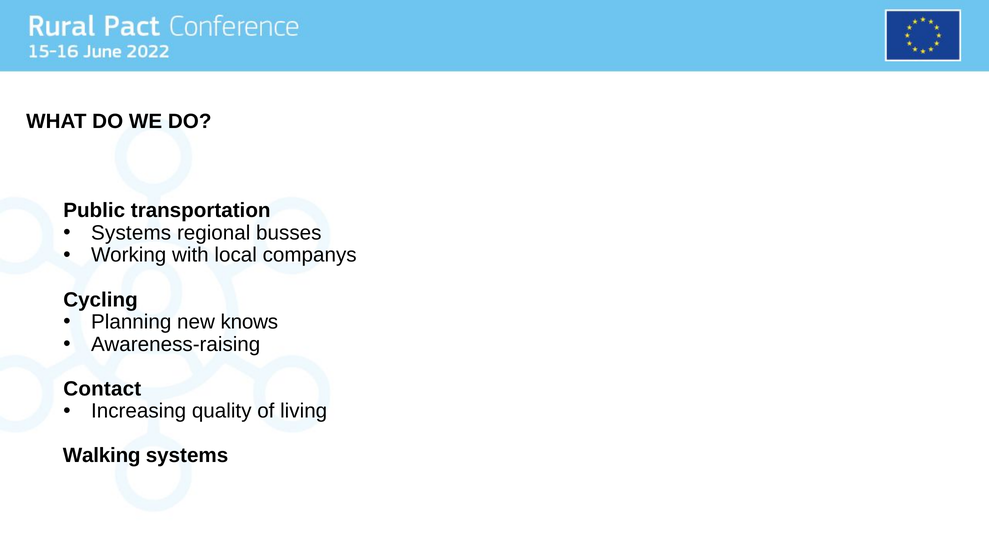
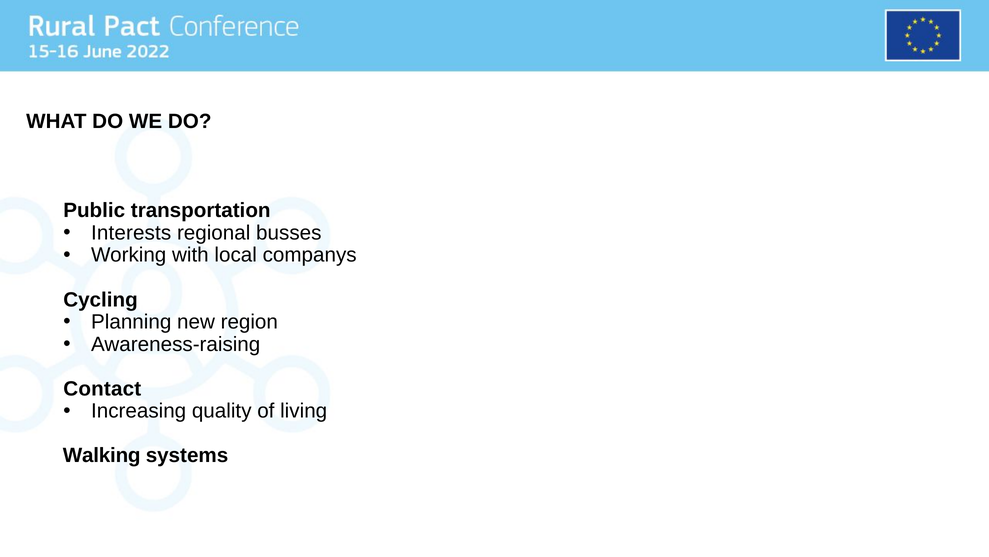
Systems at (131, 233): Systems -> Interests
knows: knows -> region
